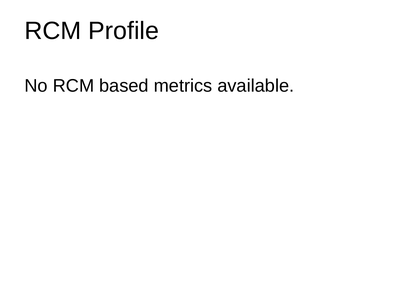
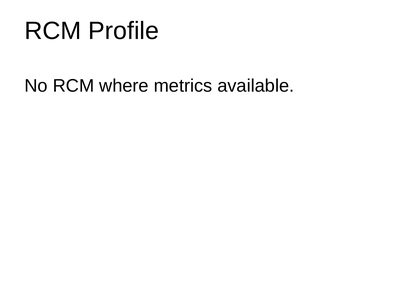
based: based -> where
